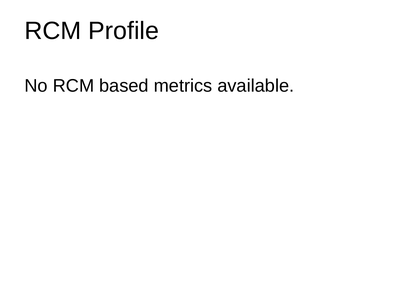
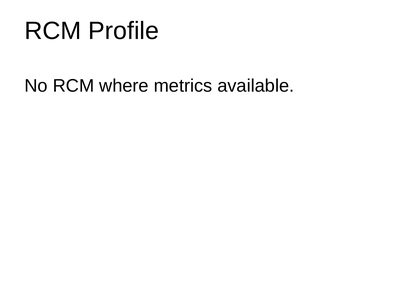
based: based -> where
